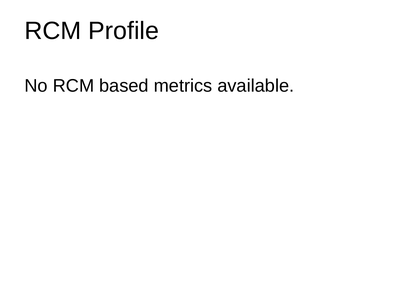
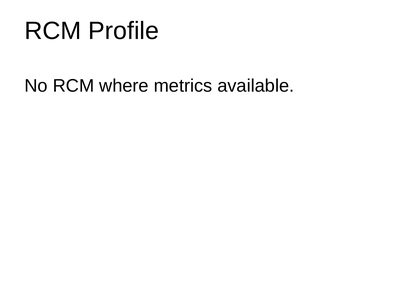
based: based -> where
